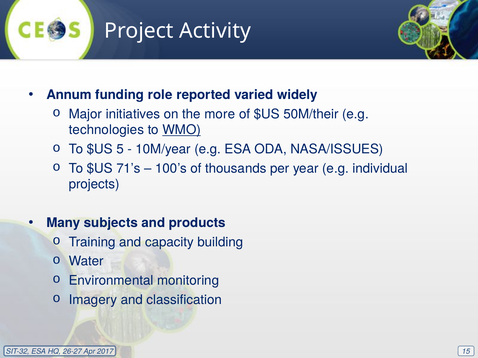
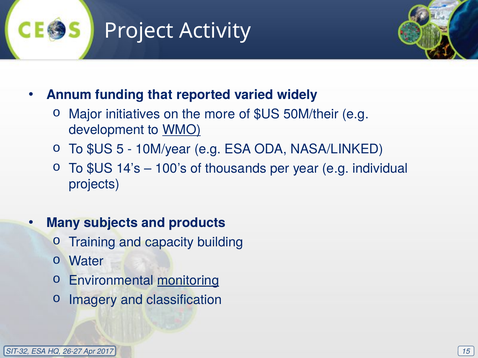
role: role -> that
technologies: technologies -> development
NASA/ISSUES: NASA/ISSUES -> NASA/LINKED
71’s: 71’s -> 14’s
monitoring underline: none -> present
